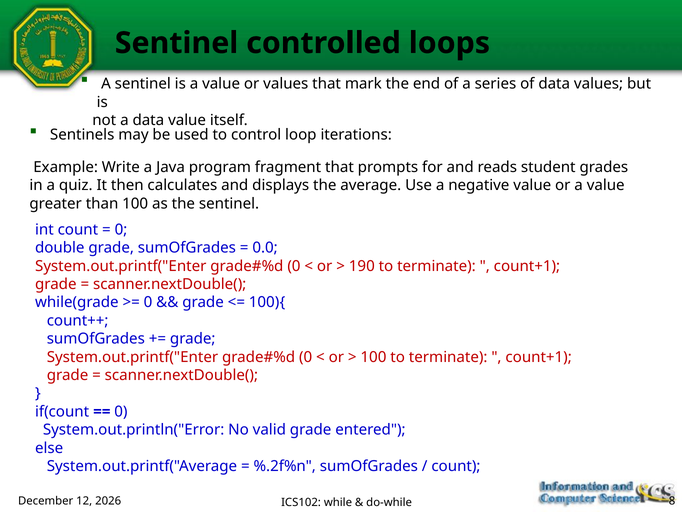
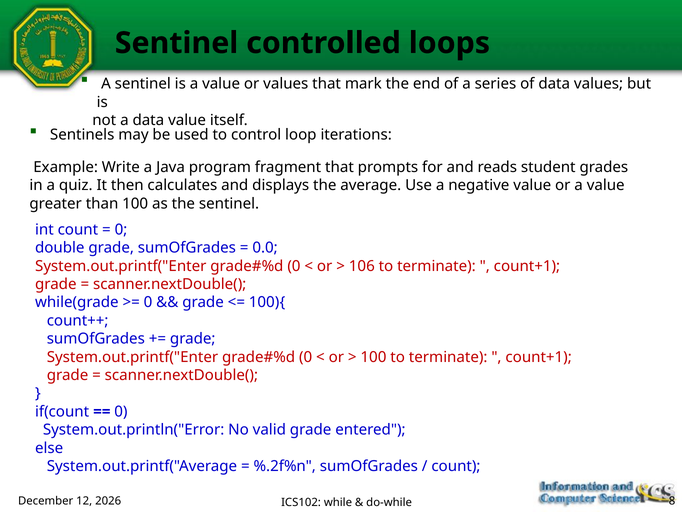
190: 190 -> 106
